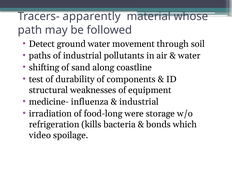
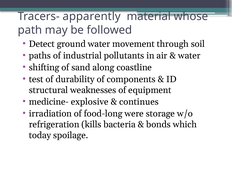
influenza: influenza -> explosive
industrial at (139, 102): industrial -> continues
video: video -> today
